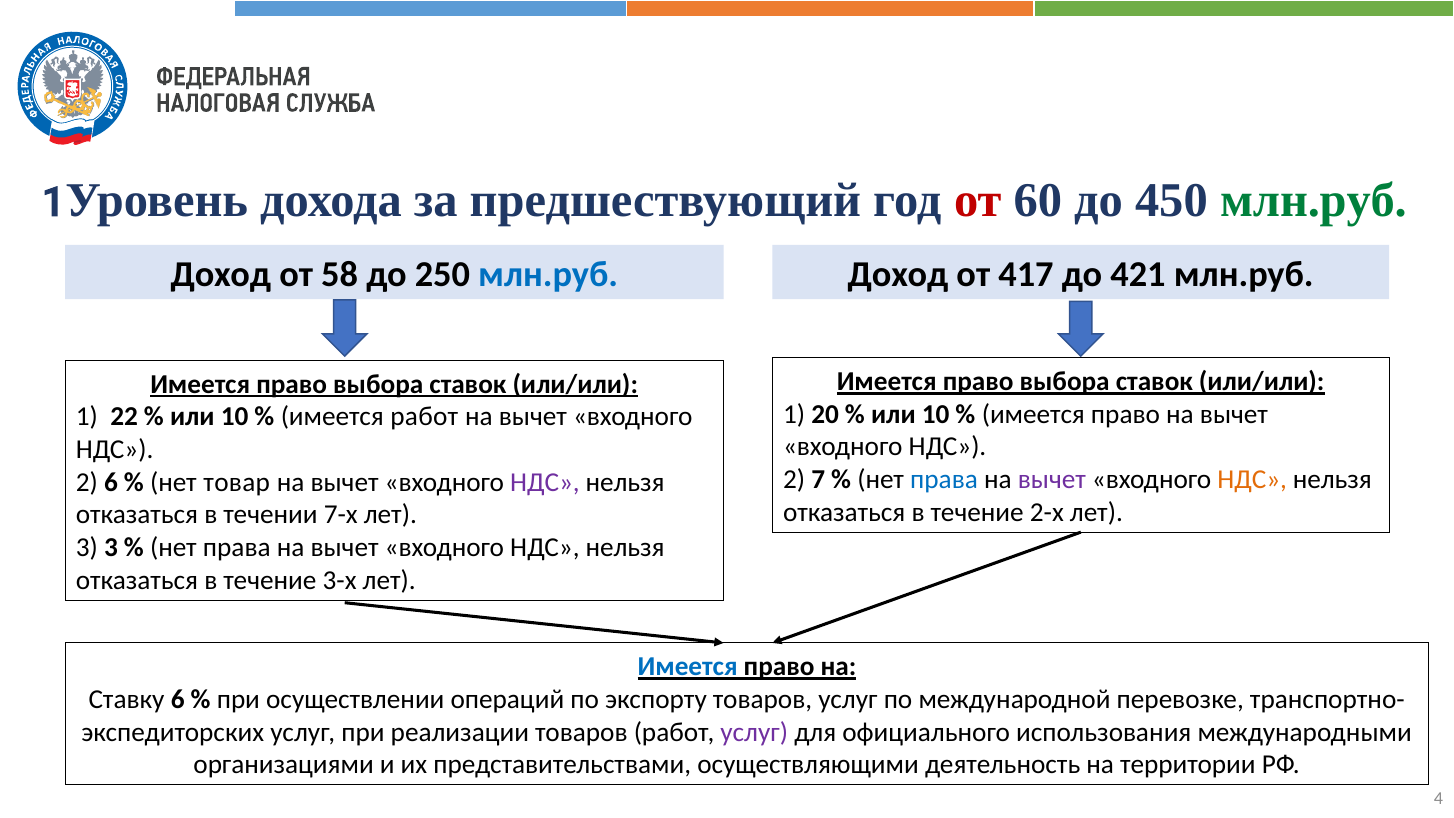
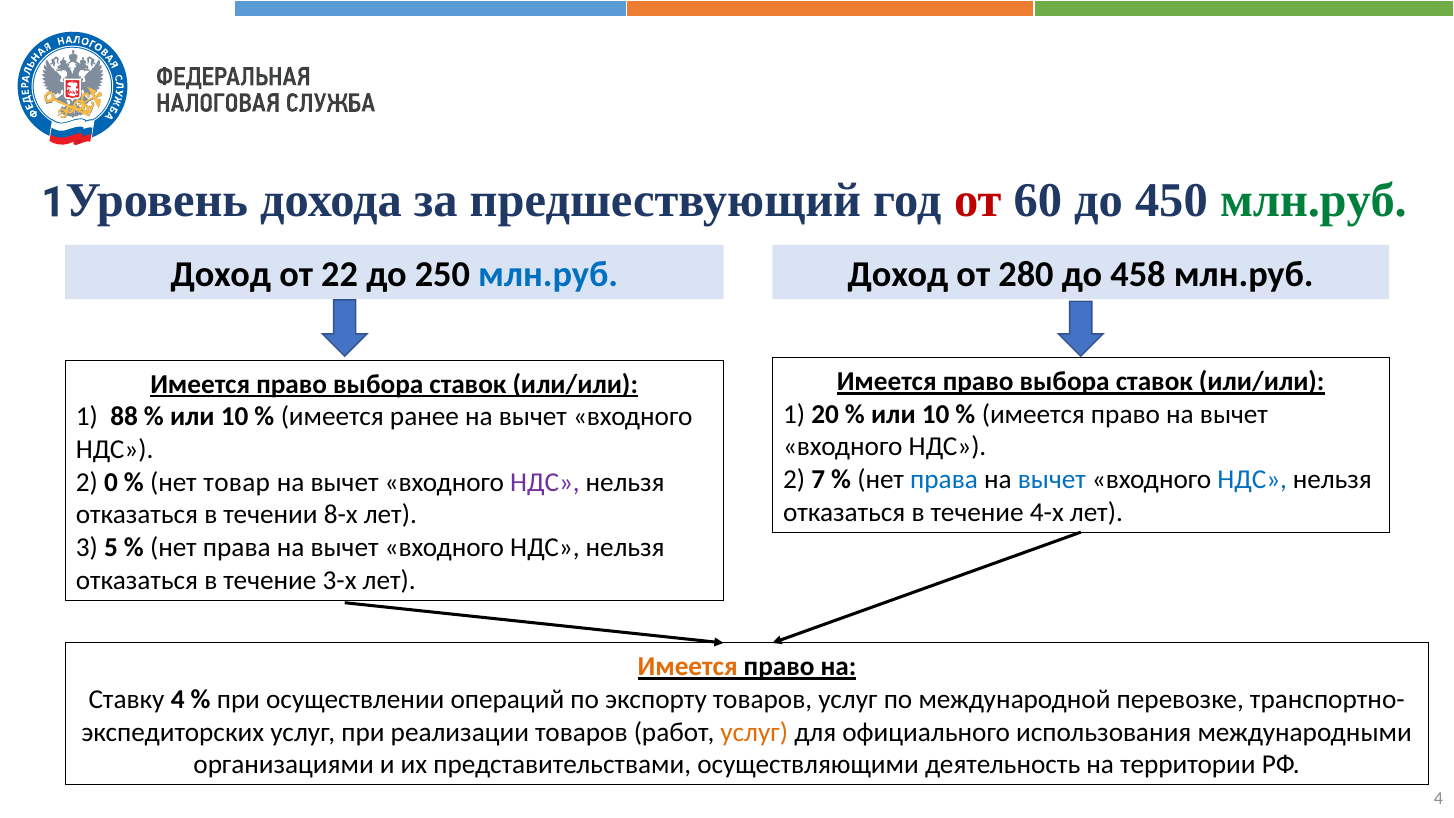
58: 58 -> 22
417: 417 -> 280
421: 421 -> 458
22: 22 -> 88
имеется работ: работ -> ранее
вычет at (1052, 480) colour: purple -> blue
НДС at (1252, 480) colour: orange -> blue
2 6: 6 -> 0
2-х: 2-х -> 4-х
7-х: 7-х -> 8-х
3 3: 3 -> 5
Имеется at (688, 666) colour: blue -> orange
Ставку 6: 6 -> 4
услуг at (754, 732) colour: purple -> orange
